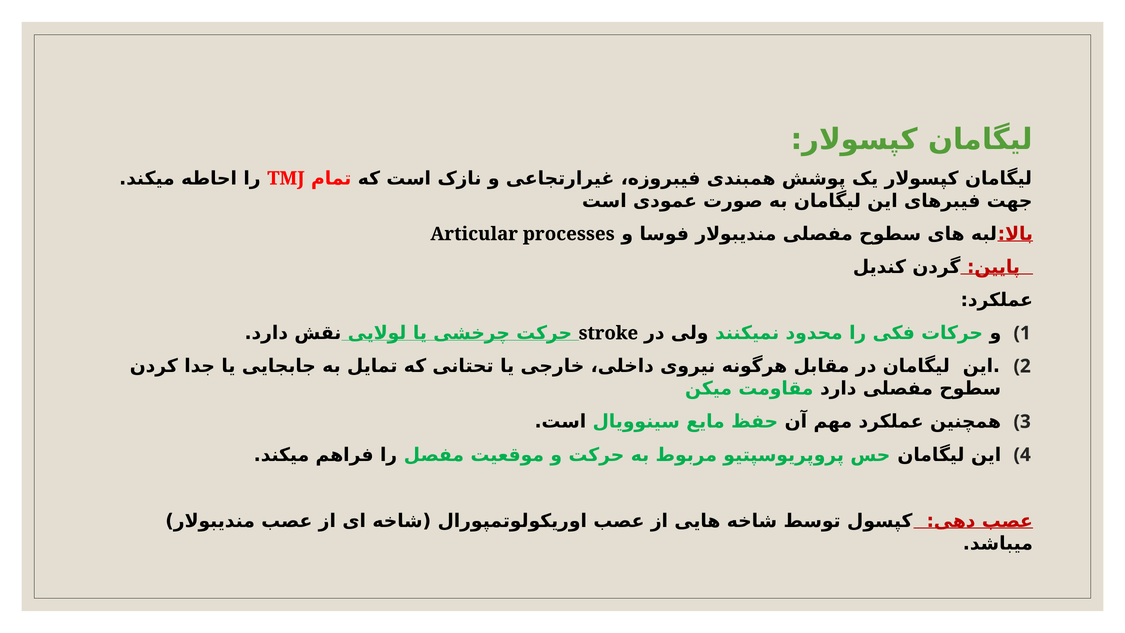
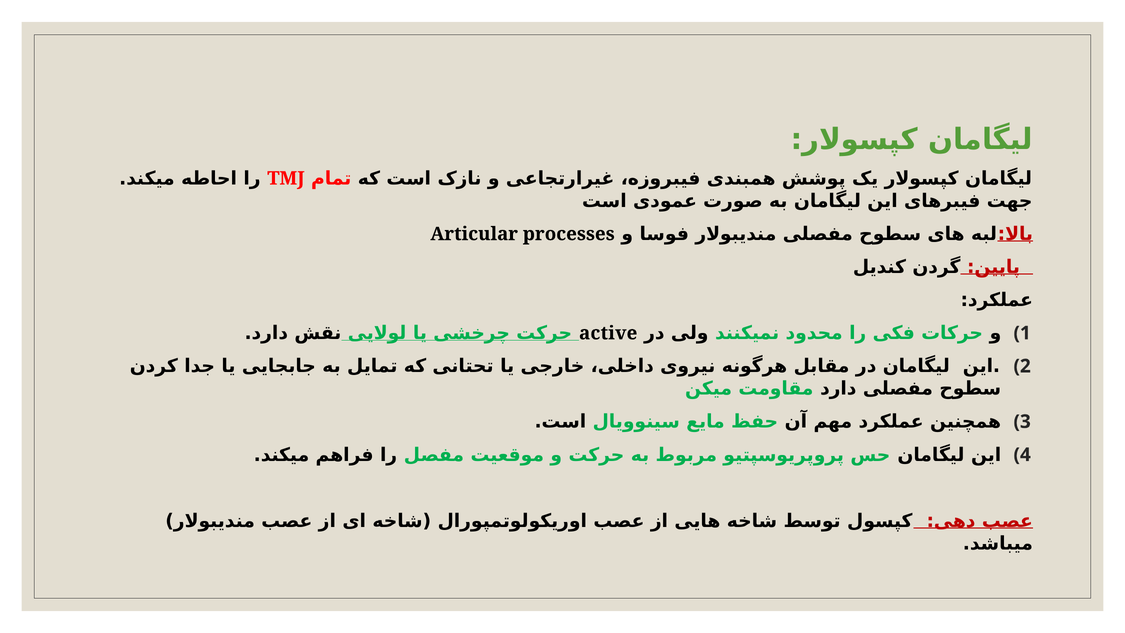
stroke: stroke -> active
